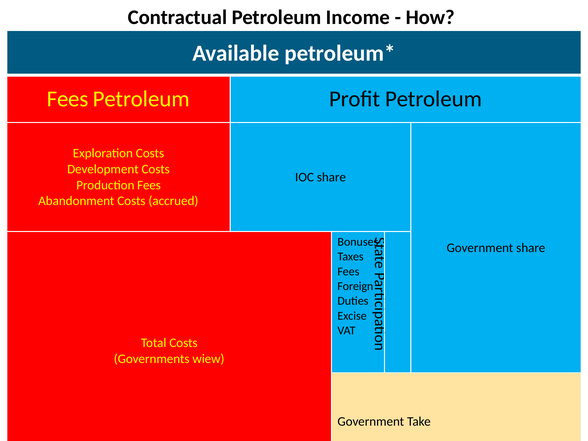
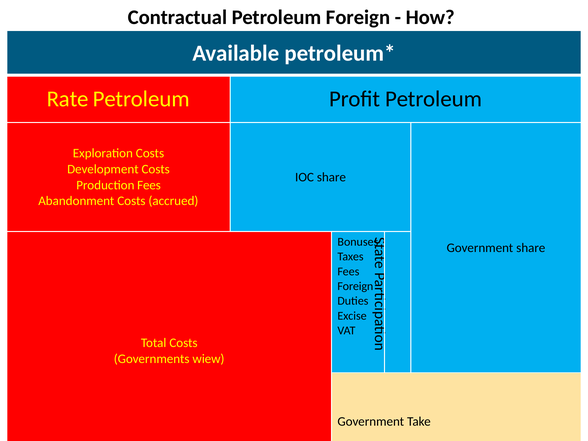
Petroleum Income: Income -> Foreign
Fees at (68, 99): Fees -> Rate
